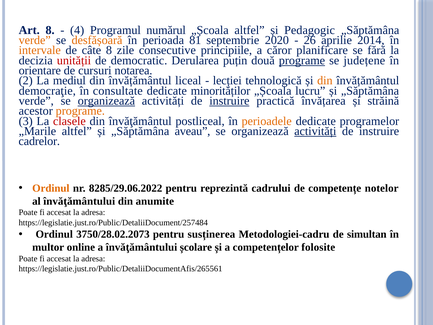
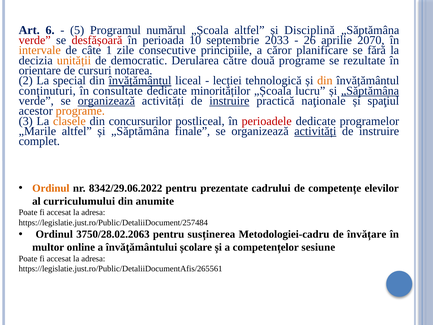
Art 8: 8 -> 6
4: 4 -> 5
Pedagogic: Pedagogic -> Disciplină
verde at (35, 40) colour: orange -> red
desfășoară colour: orange -> red
81: 81 -> 10
2020: 2020 -> 2033
2014: 2014 -> 2070
câte 8: 8 -> 1
unității colour: red -> orange
puțin: puțin -> către
programe at (302, 60) underline: present -> none
județene: județene -> rezultate
mediul: mediul -> special
învățământul at (140, 81) underline: none -> present
democraţie: democraţie -> conținuturi
„Săptămâna at (370, 91) underline: none -> present
învățarea: învățarea -> naţionale
străină: străină -> spaţiul
clasele colour: red -> orange
învăţământul: învăţământul -> concursurilor
perioadele colour: orange -> red
aveau: aveau -> finale
cadrelor: cadrelor -> complet
8285/29.06.2022: 8285/29.06.2022 -> 8342/29.06.2022
reprezintă: reprezintă -> prezentate
notelor: notelor -> elevilor
al învăţământului: învăţământului -> curriculumului
3750/28.02.2073: 3750/28.02.2073 -> 3750/28.02.2063
simultan: simultan -> învățare
folosite: folosite -> sesiune
